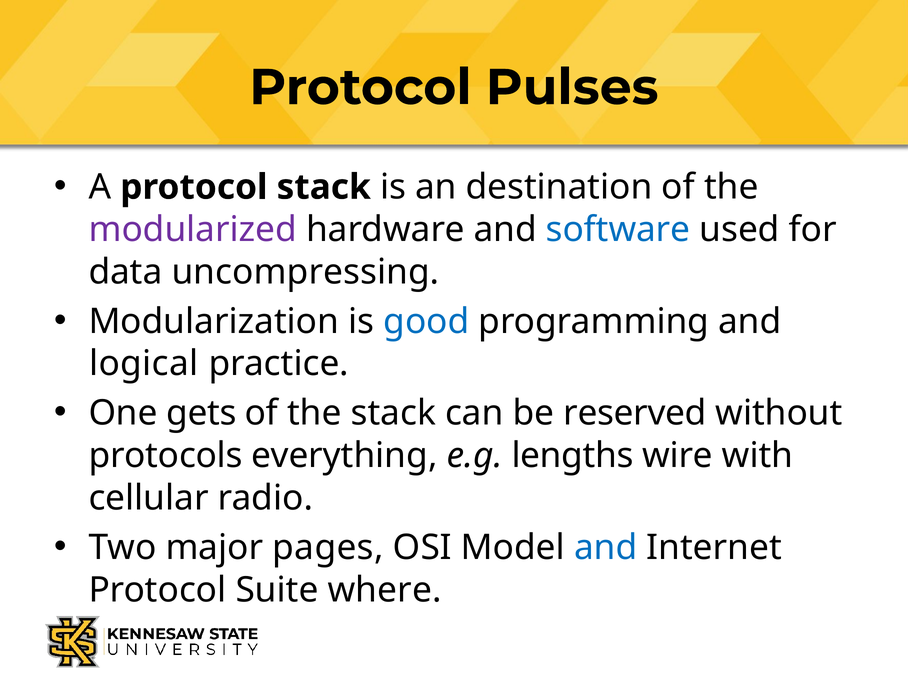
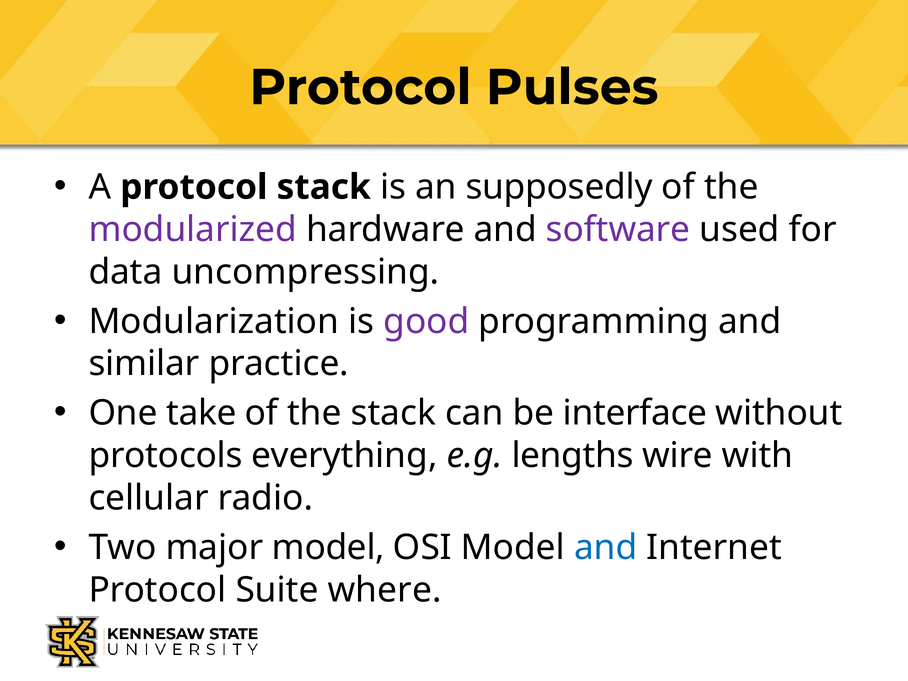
destination: destination -> supposedly
software colour: blue -> purple
good colour: blue -> purple
logical: logical -> similar
gets: gets -> take
reserved: reserved -> interface
major pages: pages -> model
